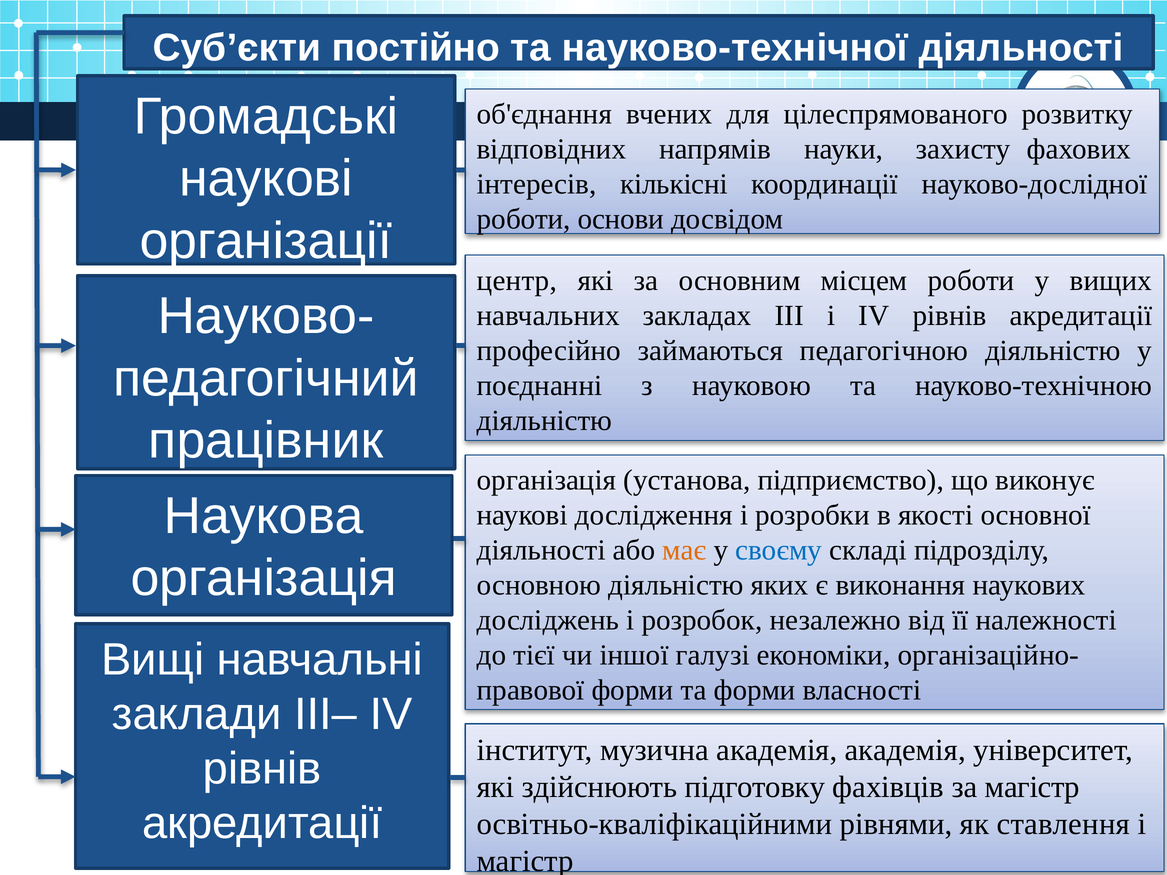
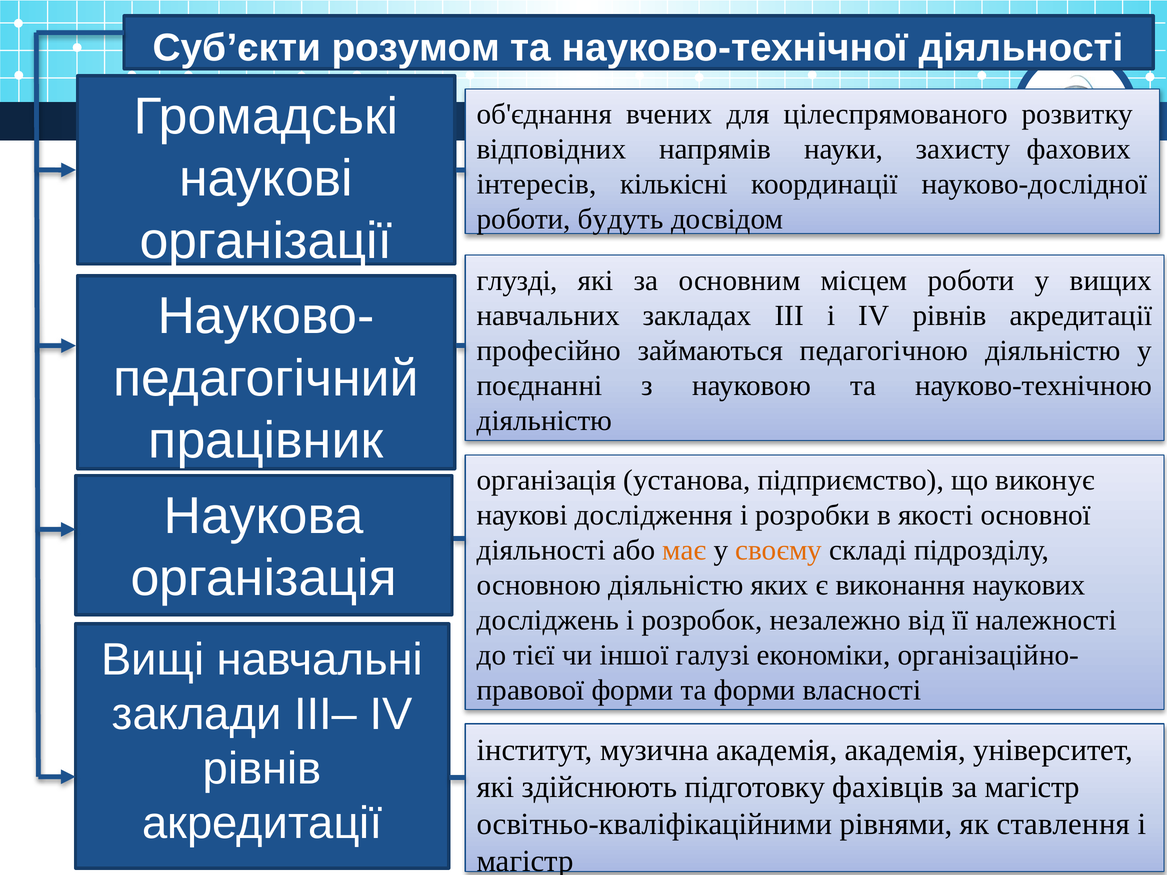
постійно: постійно -> розумом
основи: основи -> будуть
центр: центр -> глузді
своєму colour: blue -> orange
